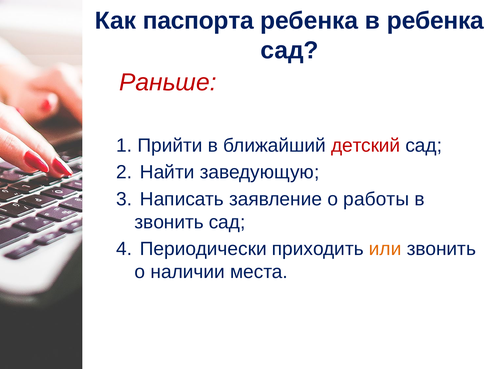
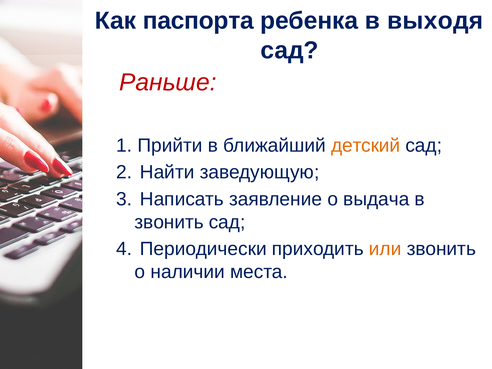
в ребенка: ребенка -> выходя
детский colour: red -> orange
работы: работы -> выдача
